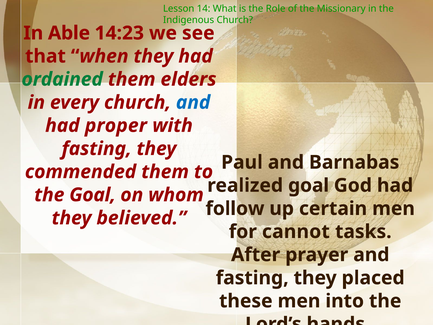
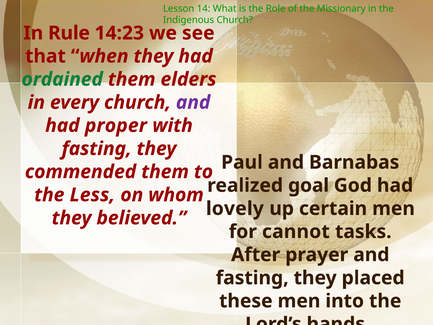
Able: Able -> Rule
and at (193, 102) colour: blue -> purple
the Goal: Goal -> Less
follow: follow -> lovely
